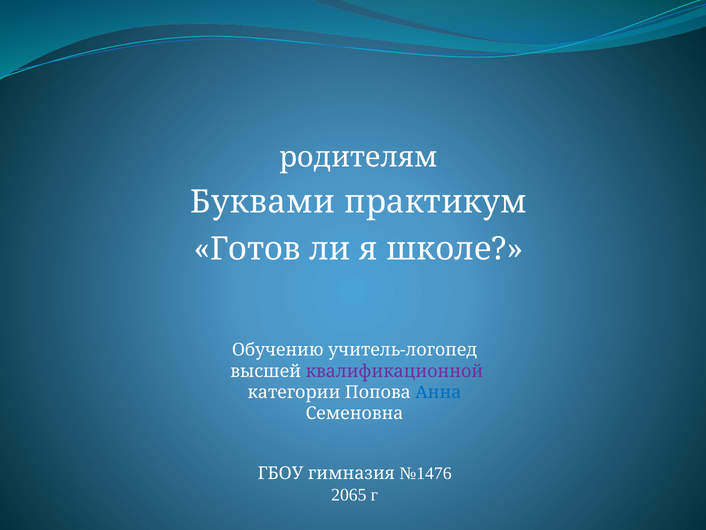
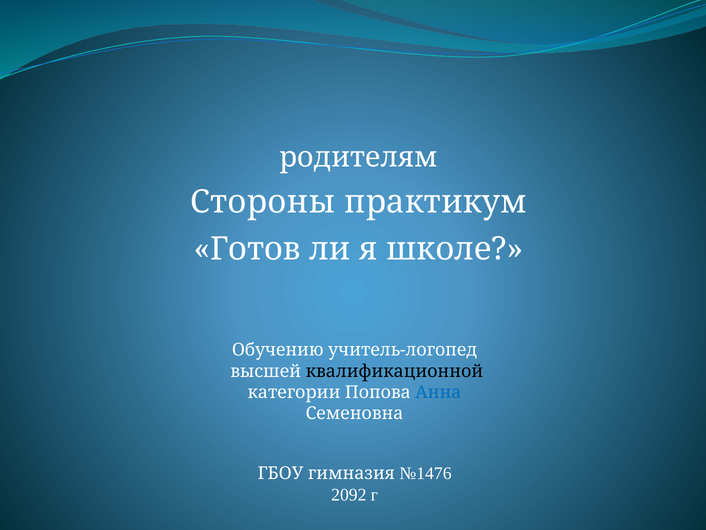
Буквами: Буквами -> Стороны
квалификационной colour: purple -> black
2065: 2065 -> 2092
